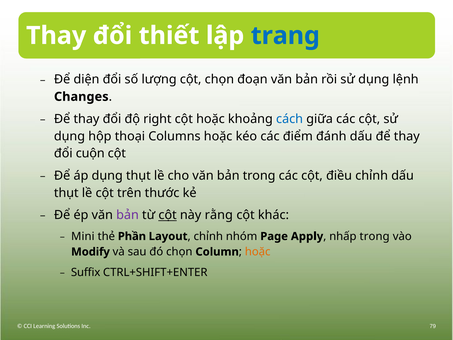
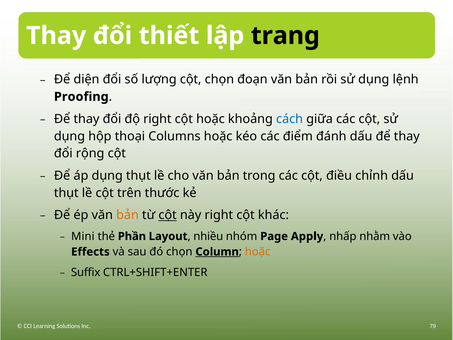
trang colour: blue -> black
Changes: Changes -> Proofing
cuộn: cuộn -> rộng
bản at (127, 215) colour: purple -> orange
này rằng: rằng -> right
chỉnh at (208, 236): chỉnh -> nhiều
nhấp trong: trong -> nhằm
Modify: Modify -> Effects
Column underline: none -> present
